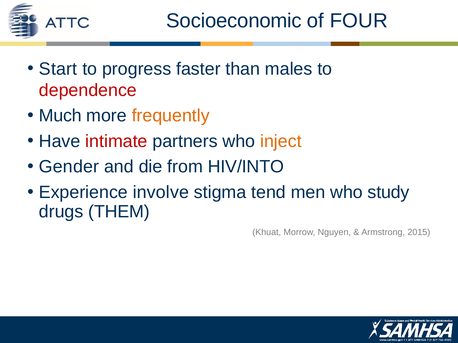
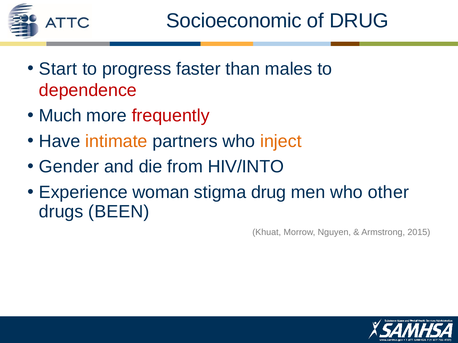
of FOUR: FOUR -> DRUG
frequently colour: orange -> red
intimate colour: red -> orange
involve: involve -> woman
stigma tend: tend -> drug
study: study -> other
THEM: THEM -> BEEN
